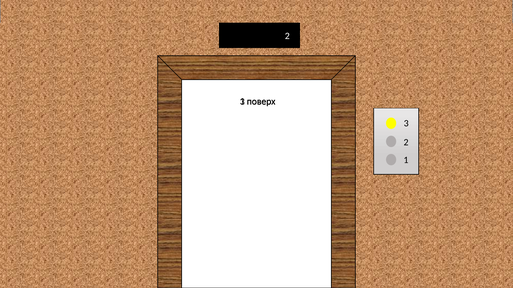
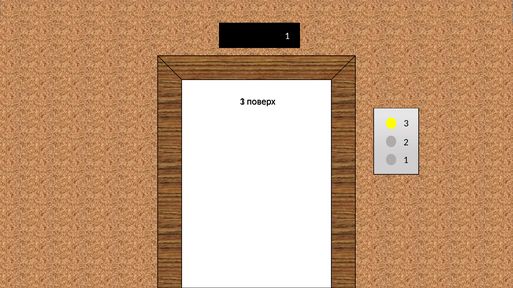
2 at (287, 36): 2 -> 1
